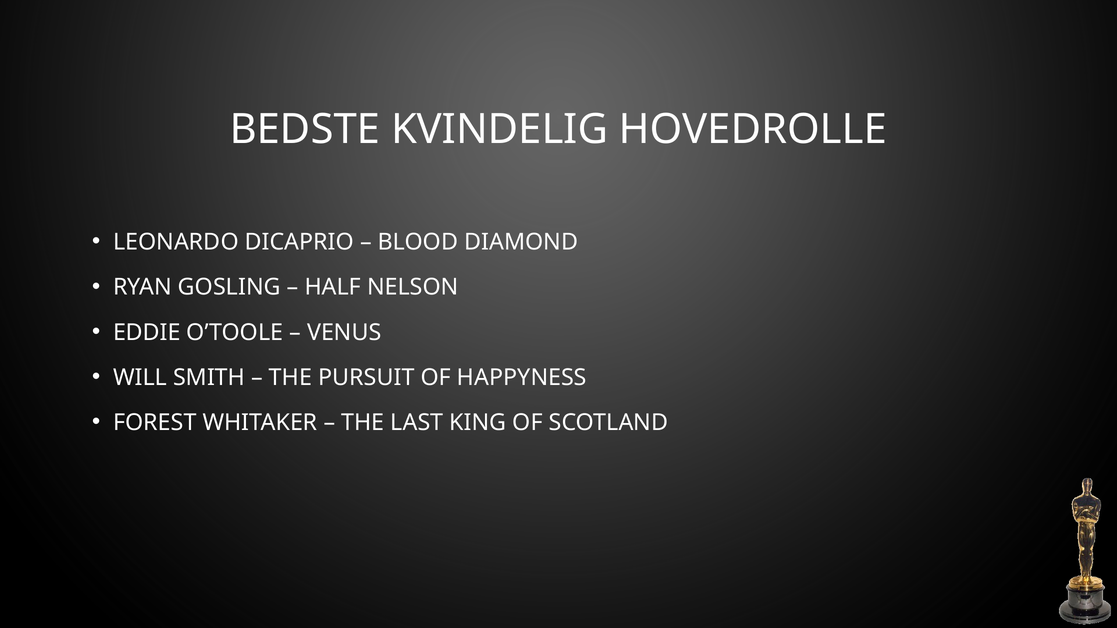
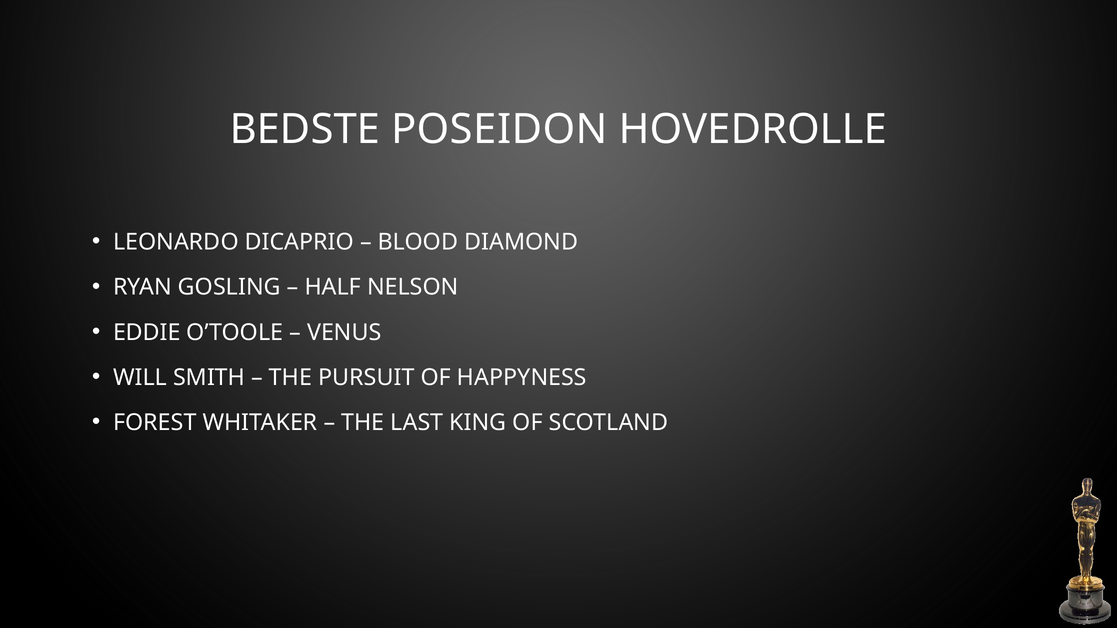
KVINDELIG: KVINDELIG -> POSEIDON
